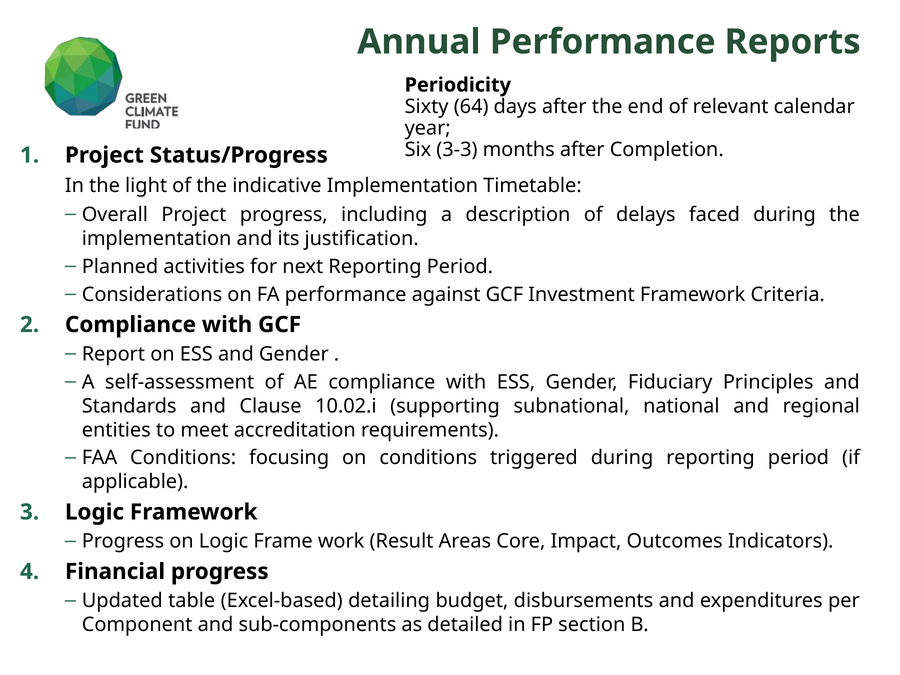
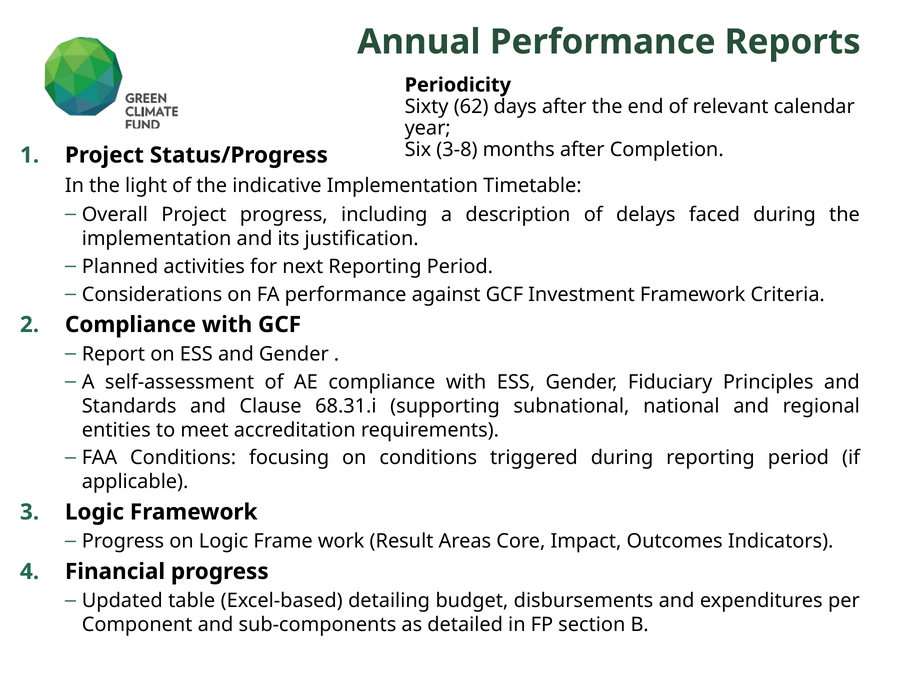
64: 64 -> 62
3-3: 3-3 -> 3-8
10.02.i: 10.02.i -> 68.31.i
